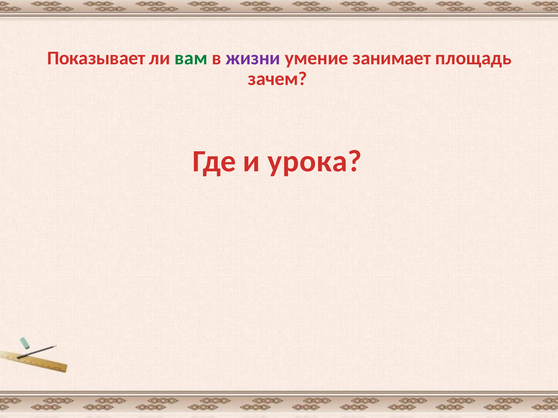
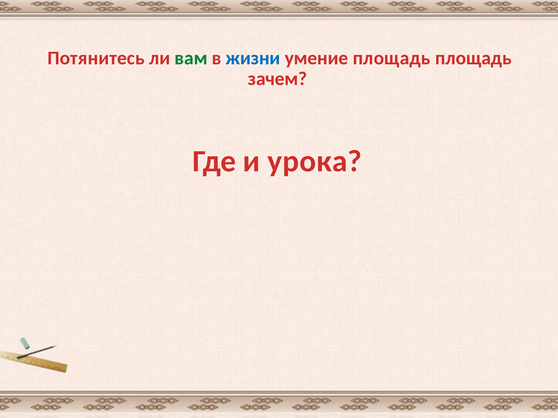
Показывает: Показывает -> Потянитесь
жизни colour: purple -> blue
умение занимает: занимает -> площадь
